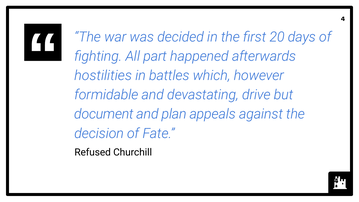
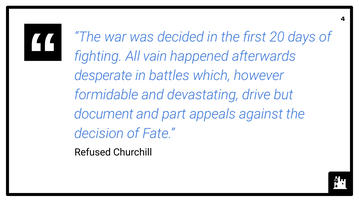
part: part -> vain
hostilities: hostilities -> desperate
plan: plan -> part
